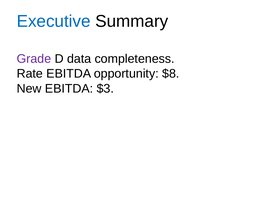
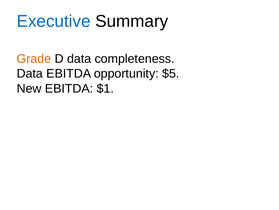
Grade colour: purple -> orange
Rate at (30, 73): Rate -> Data
$8: $8 -> $5
$3: $3 -> $1
